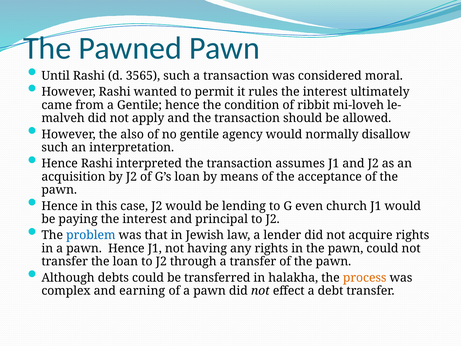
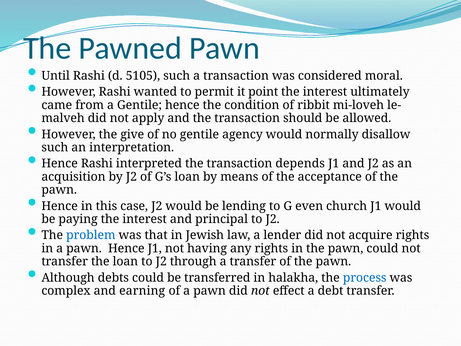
3565: 3565 -> 5105
rules: rules -> point
also: also -> give
assumes: assumes -> depends
process colour: orange -> blue
